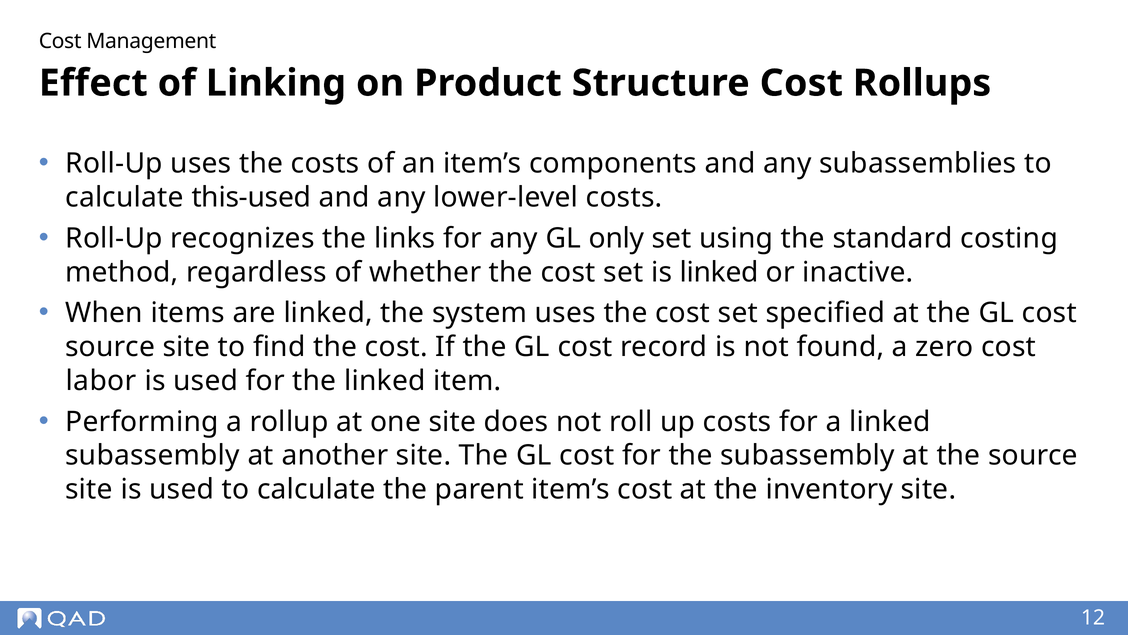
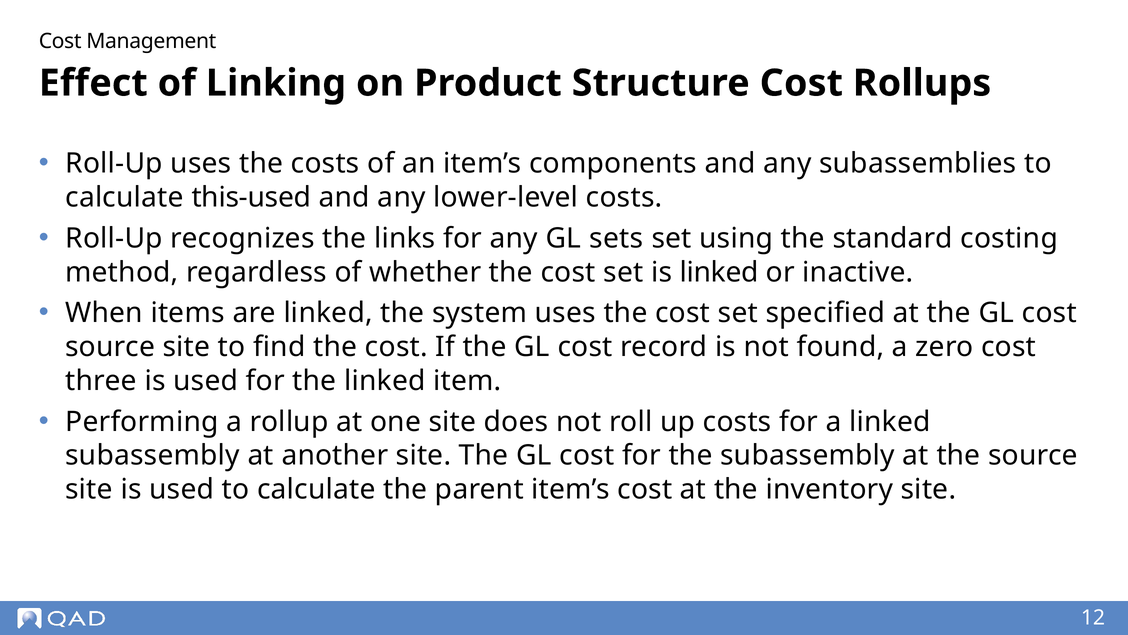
only: only -> sets
labor: labor -> three
